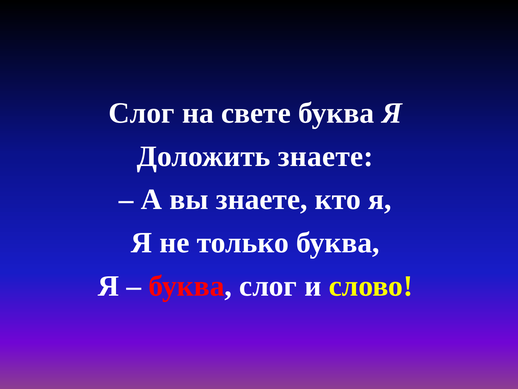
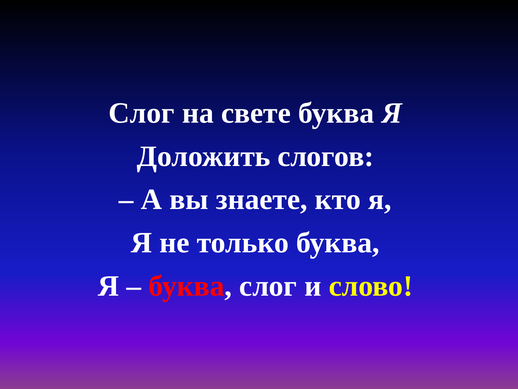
Доложить знаете: знаете -> слогов
